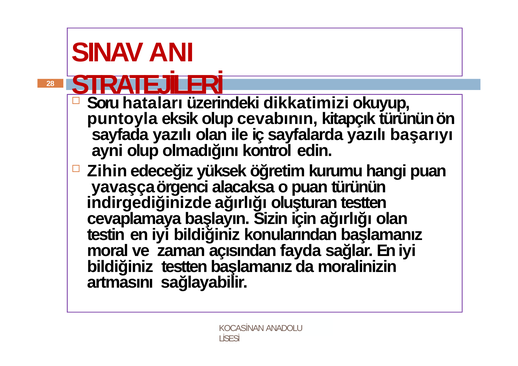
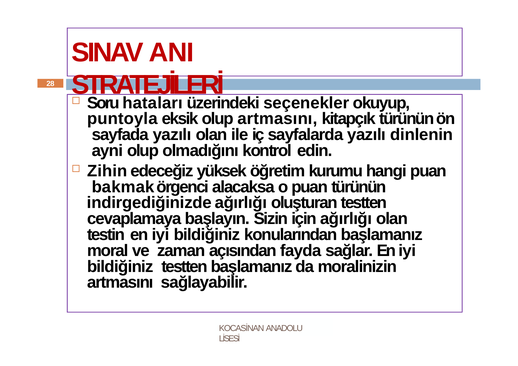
dikkatimizi: dikkatimizi -> seçenekler
olup cevabının: cevabının -> artmasını
başarıyı: başarıyı -> dinlenin
yavaşça: yavaşça -> bakmak
